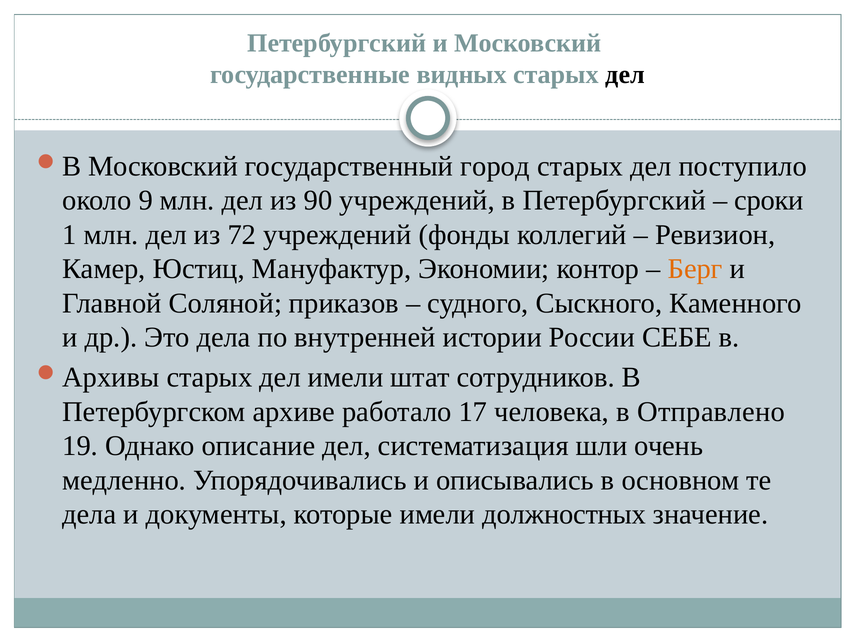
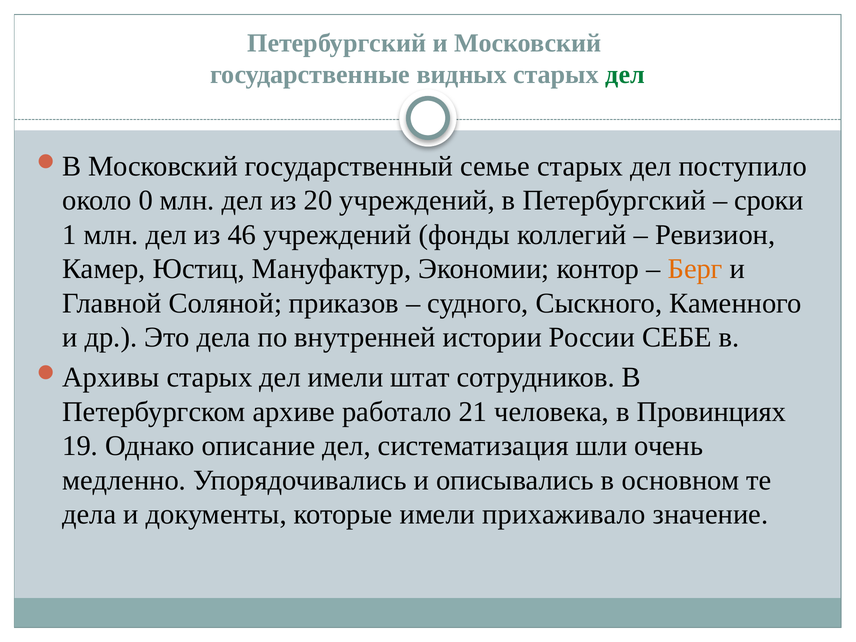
дел at (625, 74) colour: black -> green
город: город -> семье
9: 9 -> 0
90: 90 -> 20
72: 72 -> 46
17: 17 -> 21
Отправлено: Отправлено -> Провинциях
должностных: должностных -> прихаживало
